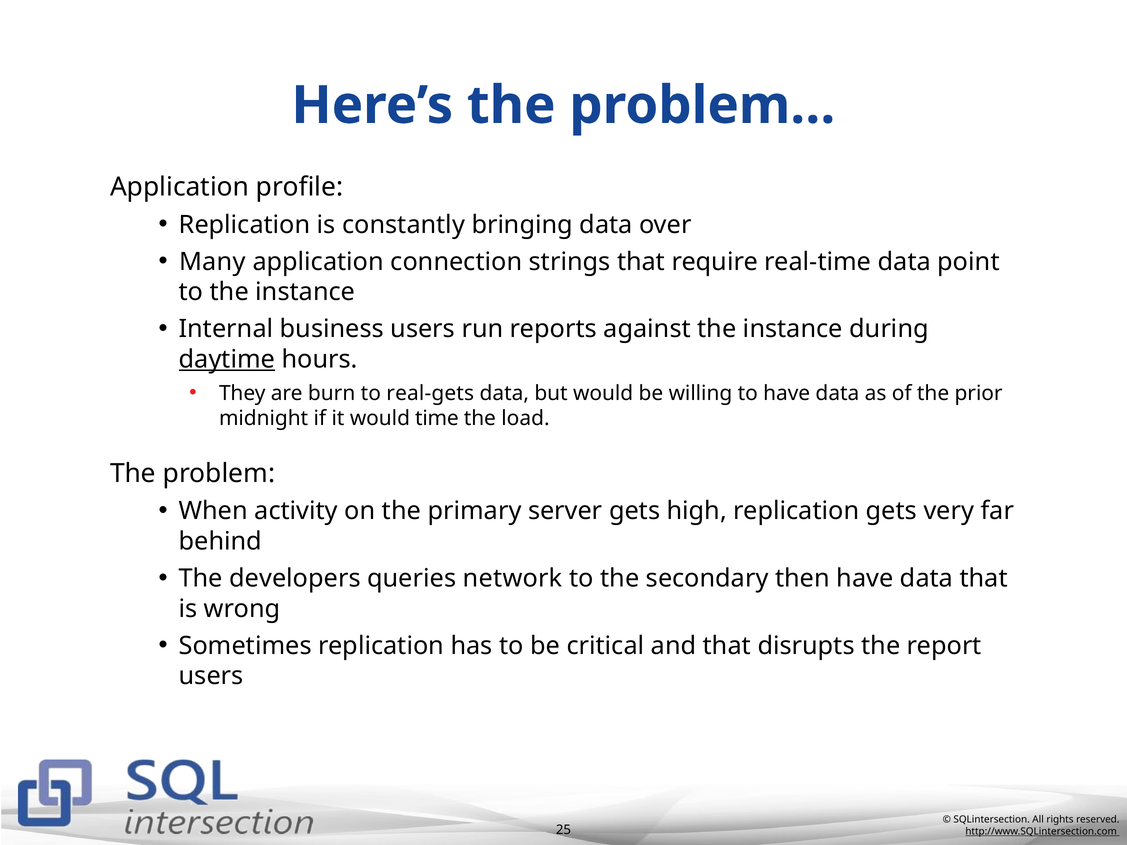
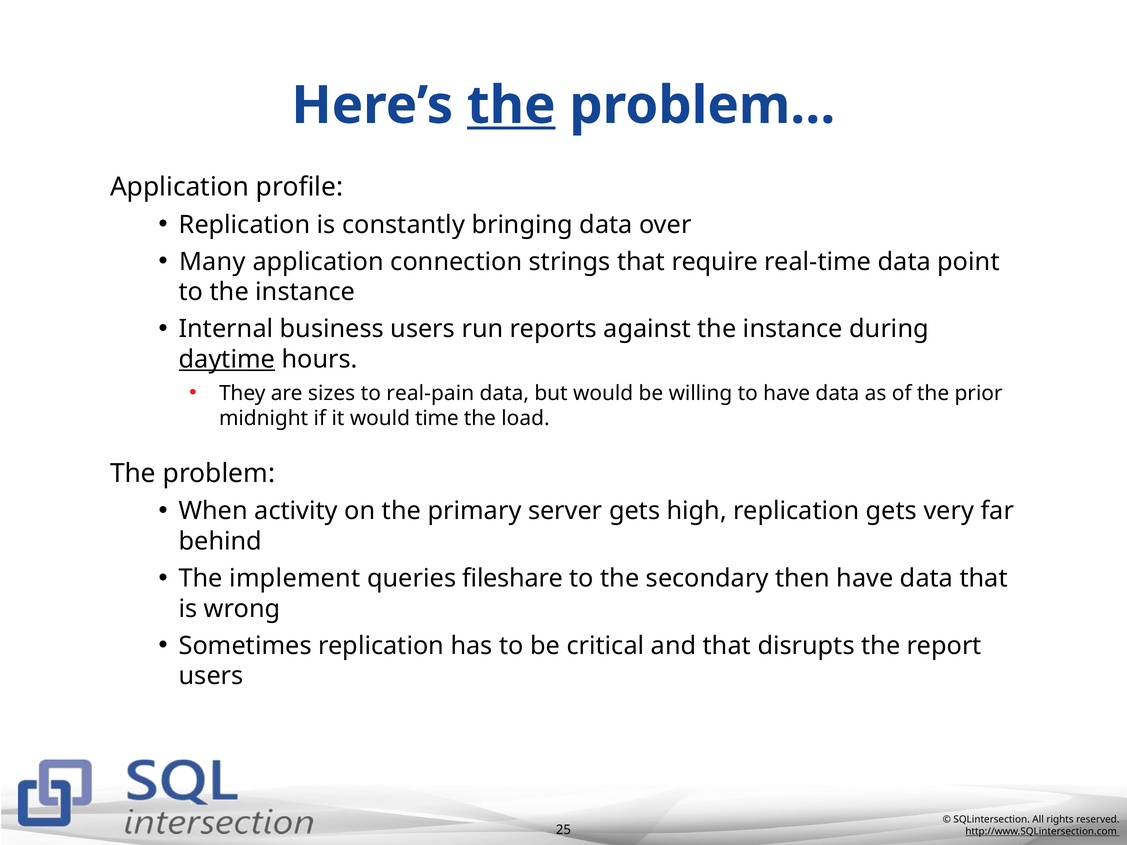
the at (511, 105) underline: none -> present
burn: burn -> sizes
real-gets: real-gets -> real-pain
developers: developers -> implement
network: network -> fileshare
